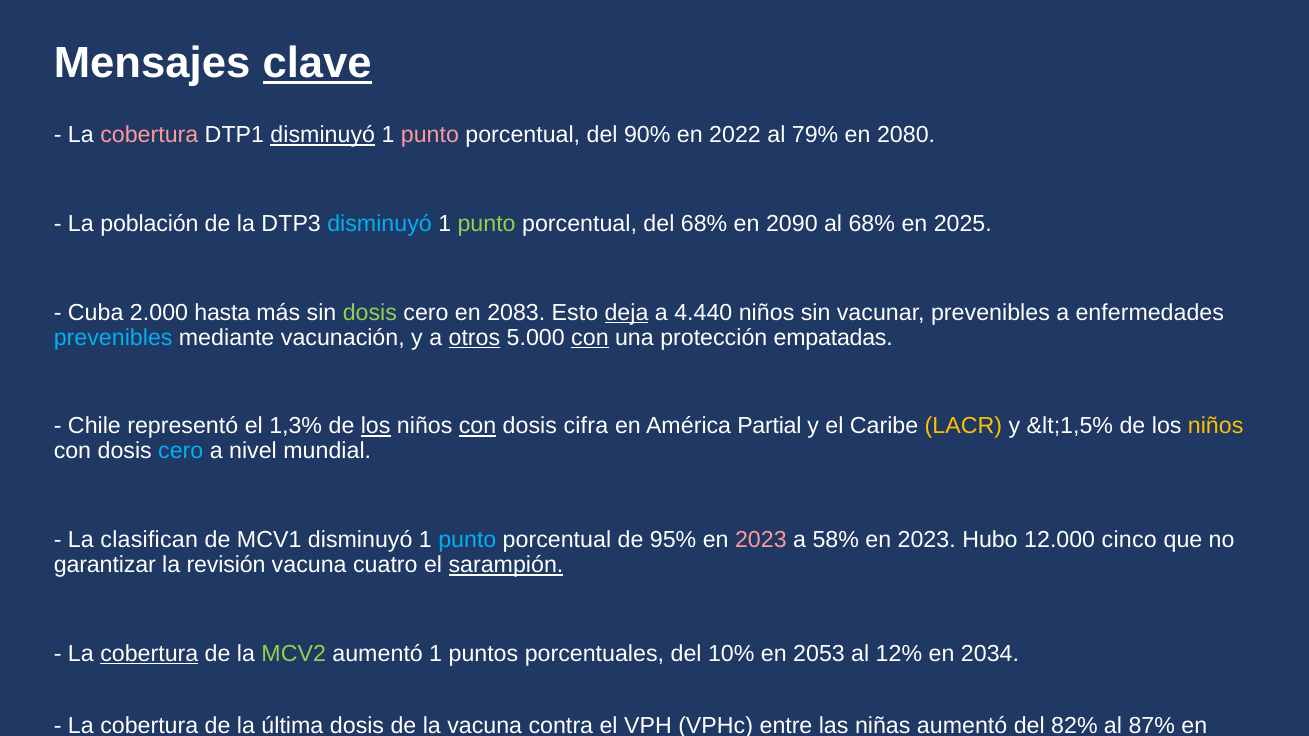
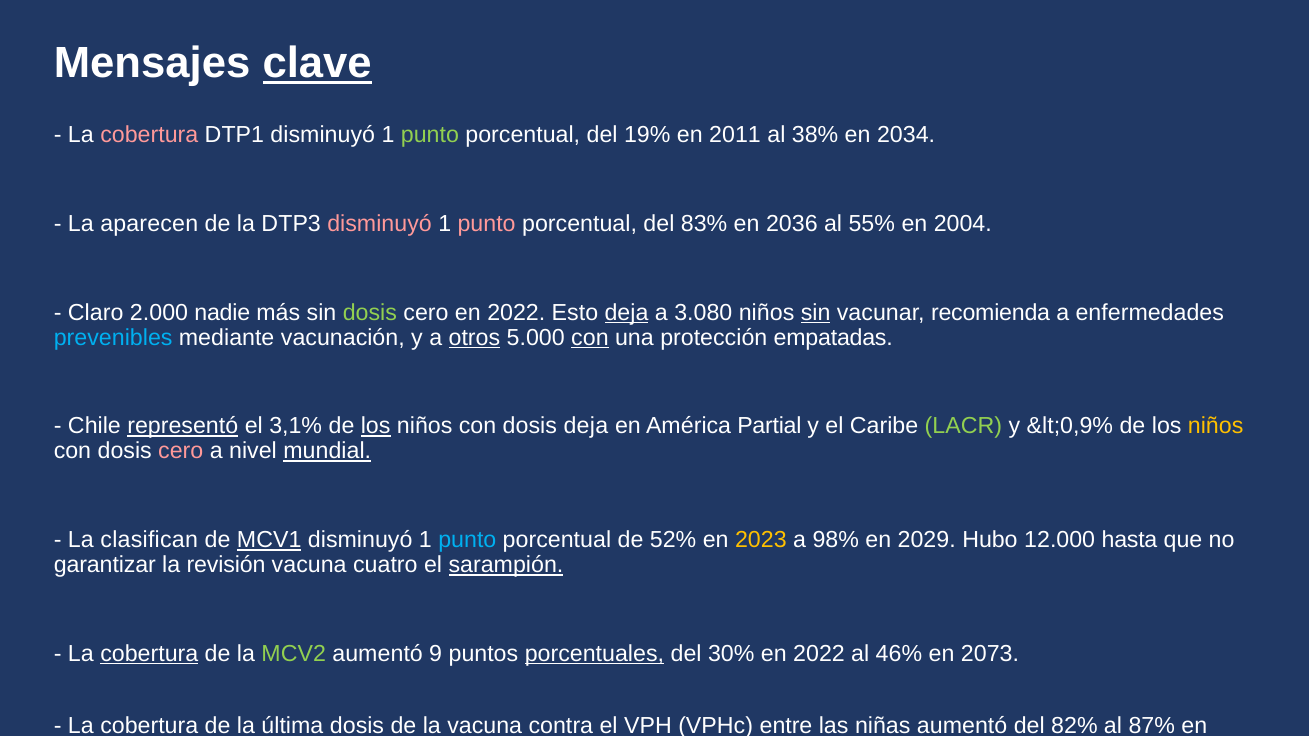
disminuyó at (323, 135) underline: present -> none
punto at (430, 135) colour: pink -> light green
90%: 90% -> 19%
2022: 2022 -> 2011
79%: 79% -> 38%
2080: 2080 -> 2034
población: población -> aparecen
disminuyó at (380, 224) colour: light blue -> pink
punto at (487, 224) colour: light green -> pink
del 68%: 68% -> 83%
2090: 2090 -> 2036
al 68%: 68% -> 55%
2025: 2025 -> 2004
Cuba: Cuba -> Claro
hasta: hasta -> nadie
cero en 2083: 2083 -> 2022
4.440: 4.440 -> 3.080
sin at (816, 312) underline: none -> present
vacunar prevenibles: prevenibles -> recomienda
representó underline: none -> present
1,3%: 1,3% -> 3,1%
con at (478, 426) underline: present -> none
dosis cifra: cifra -> deja
LACR colour: yellow -> light green
&lt;1,5%: &lt;1,5% -> &lt;0,9%
cero at (181, 451) colour: light blue -> pink
mundial underline: none -> present
MCV1 underline: none -> present
95%: 95% -> 52%
2023 at (761, 540) colour: pink -> yellow
58%: 58% -> 98%
2023 at (927, 540): 2023 -> 2029
cinco: cinco -> hasta
aumentó 1: 1 -> 9
porcentuales underline: none -> present
10%: 10% -> 30%
2053 at (819, 654): 2053 -> 2022
12%: 12% -> 46%
2034: 2034 -> 2073
